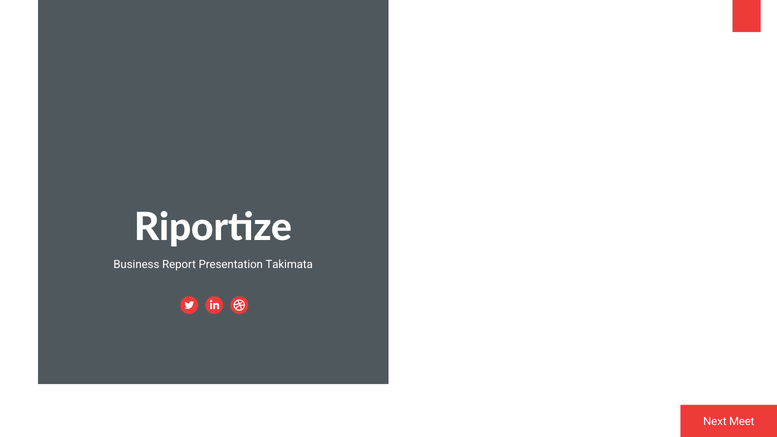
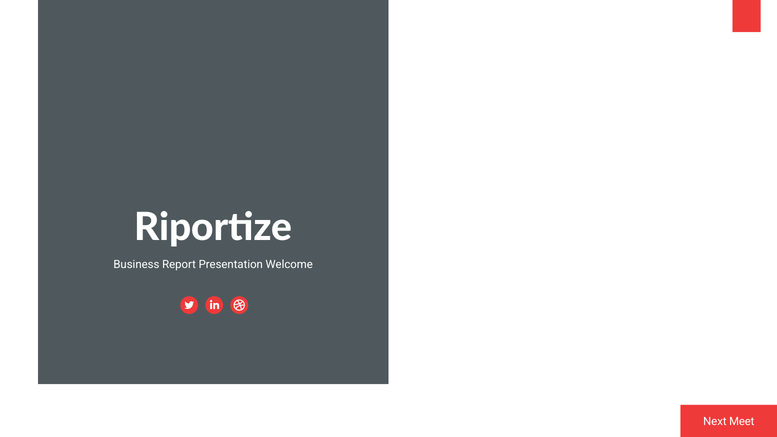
Takimata: Takimata -> Welcome
